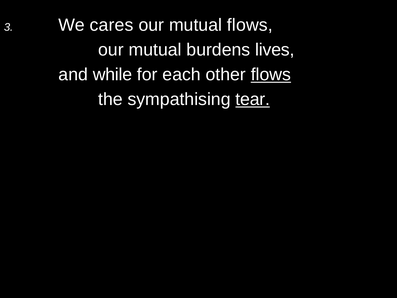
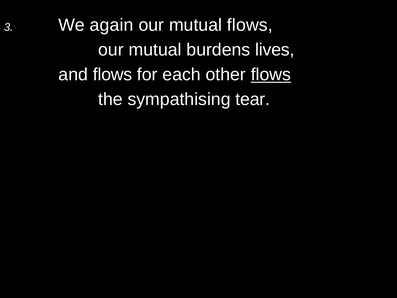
cares: cares -> again
and while: while -> flows
tear underline: present -> none
